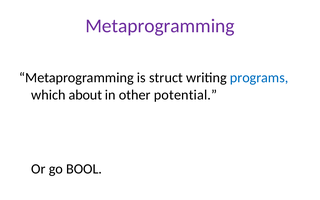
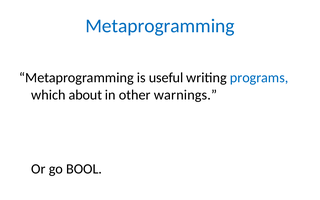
Metaprogramming at (160, 26) colour: purple -> blue
struct: struct -> useful
potential: potential -> warnings
